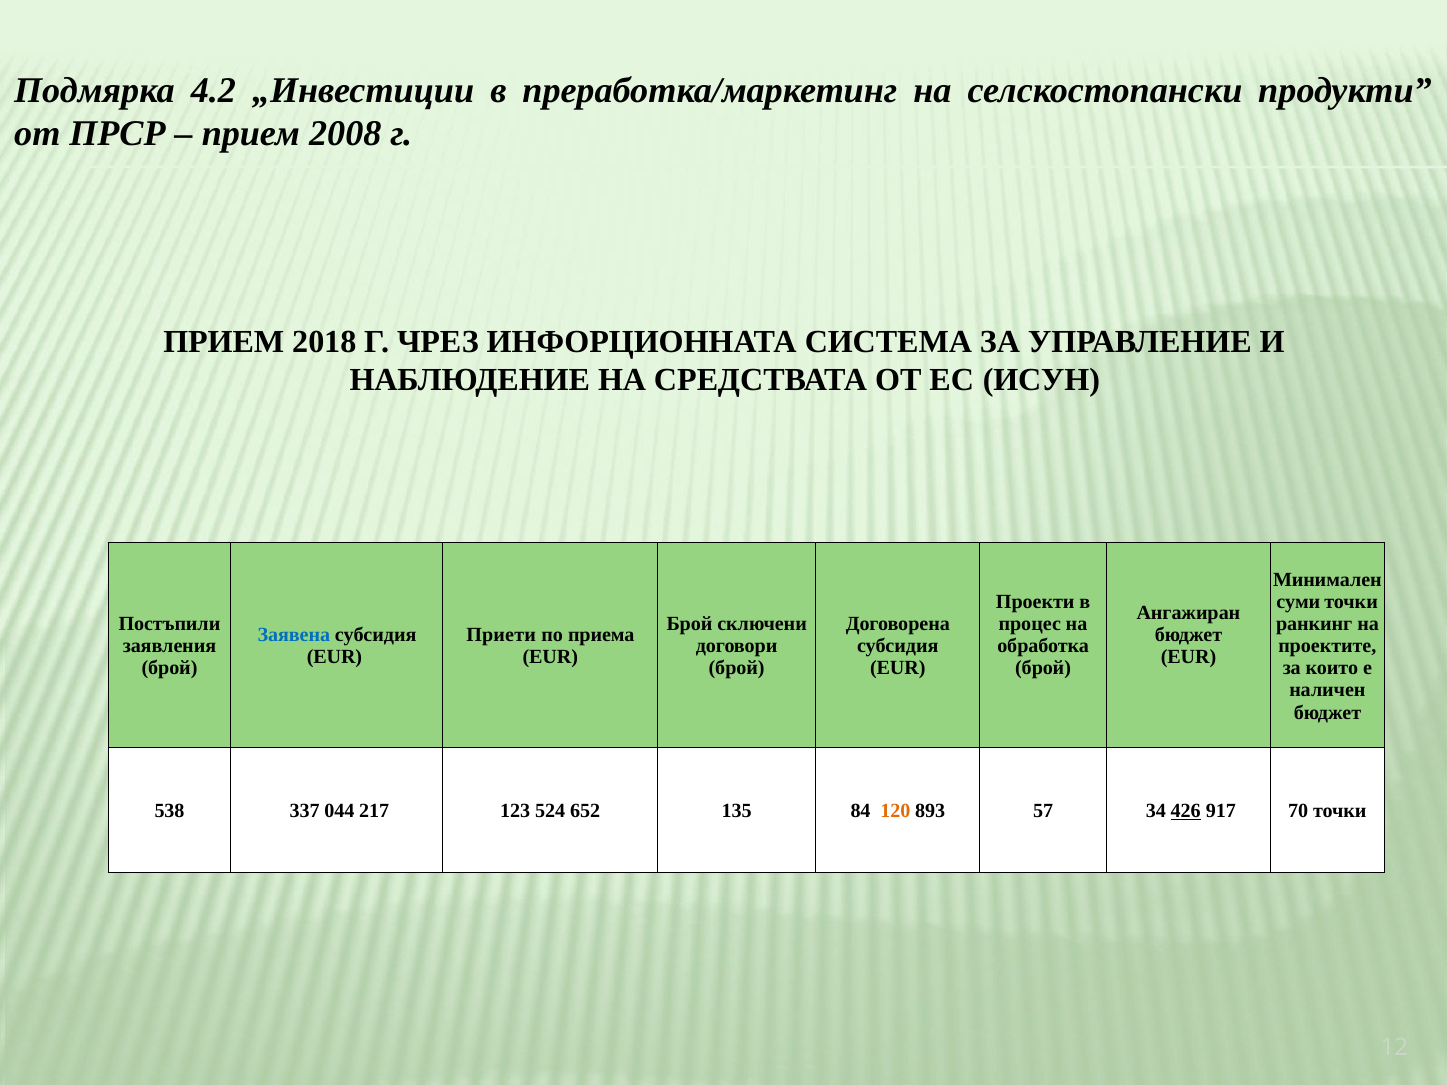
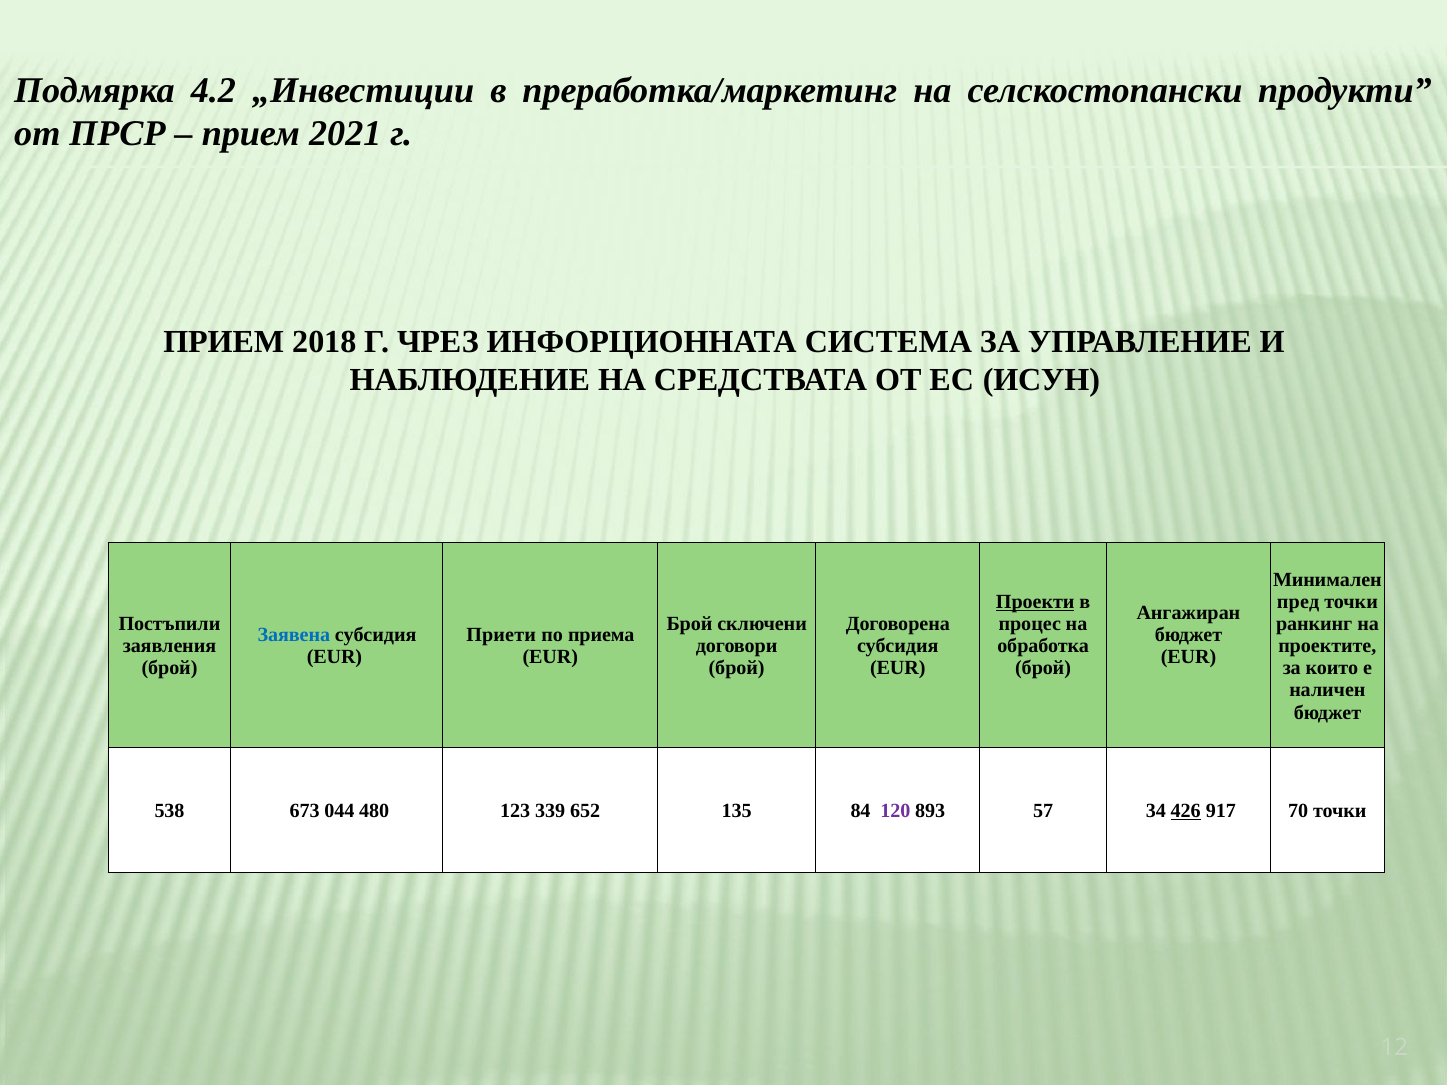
2008: 2008 -> 2021
Проекти underline: none -> present
суми: суми -> пред
337: 337 -> 673
217: 217 -> 480
524: 524 -> 339
120 colour: orange -> purple
